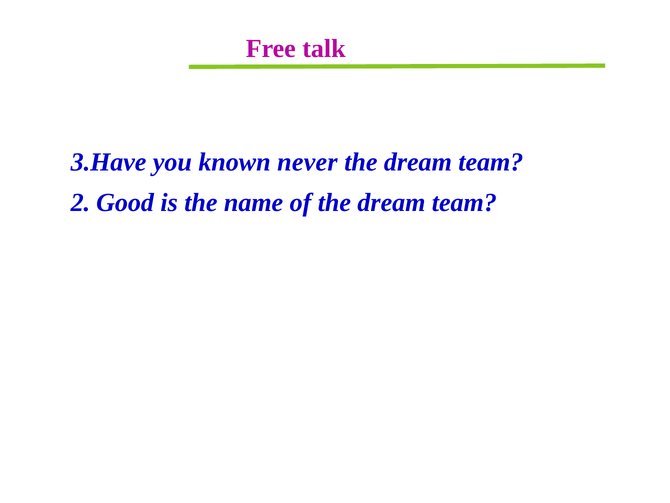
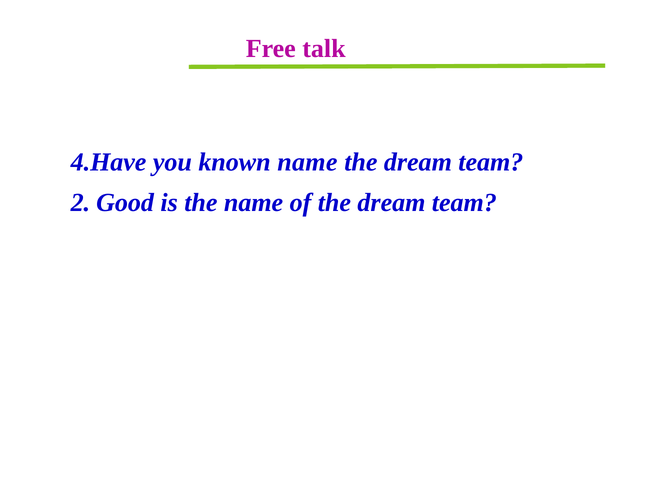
3.Have: 3.Have -> 4.Have
known never: never -> name
